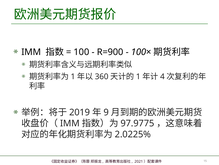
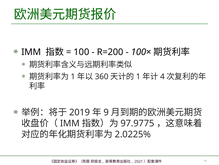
R=900: R=900 -> R=200
